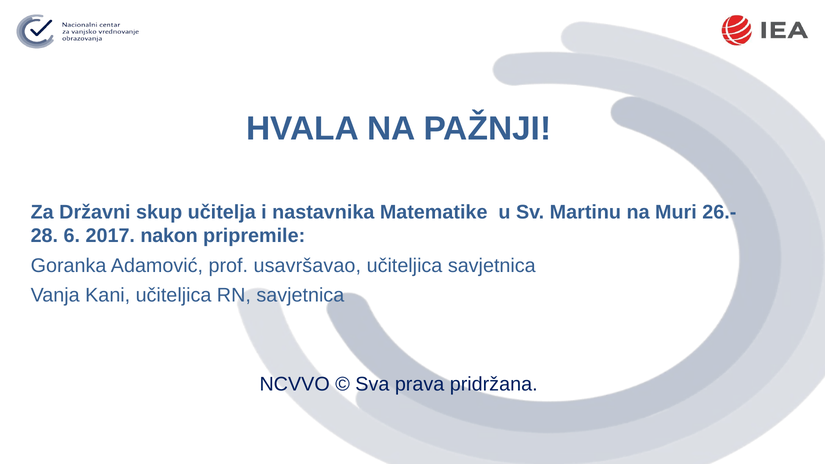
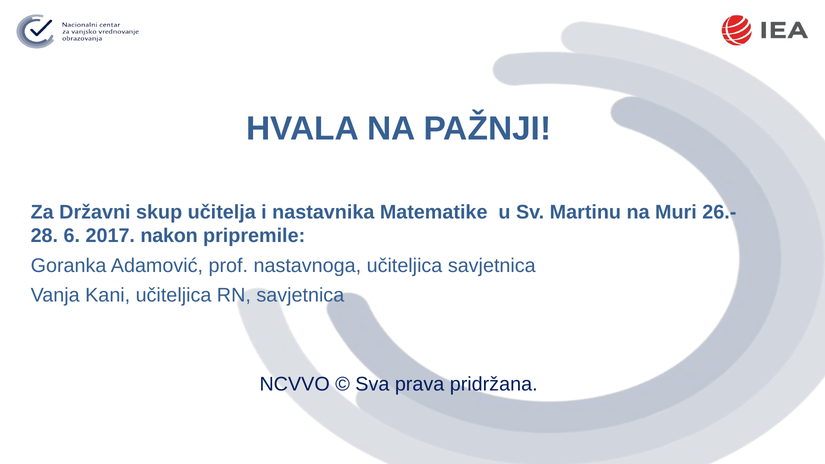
usavršavao: usavršavao -> nastavnoga
